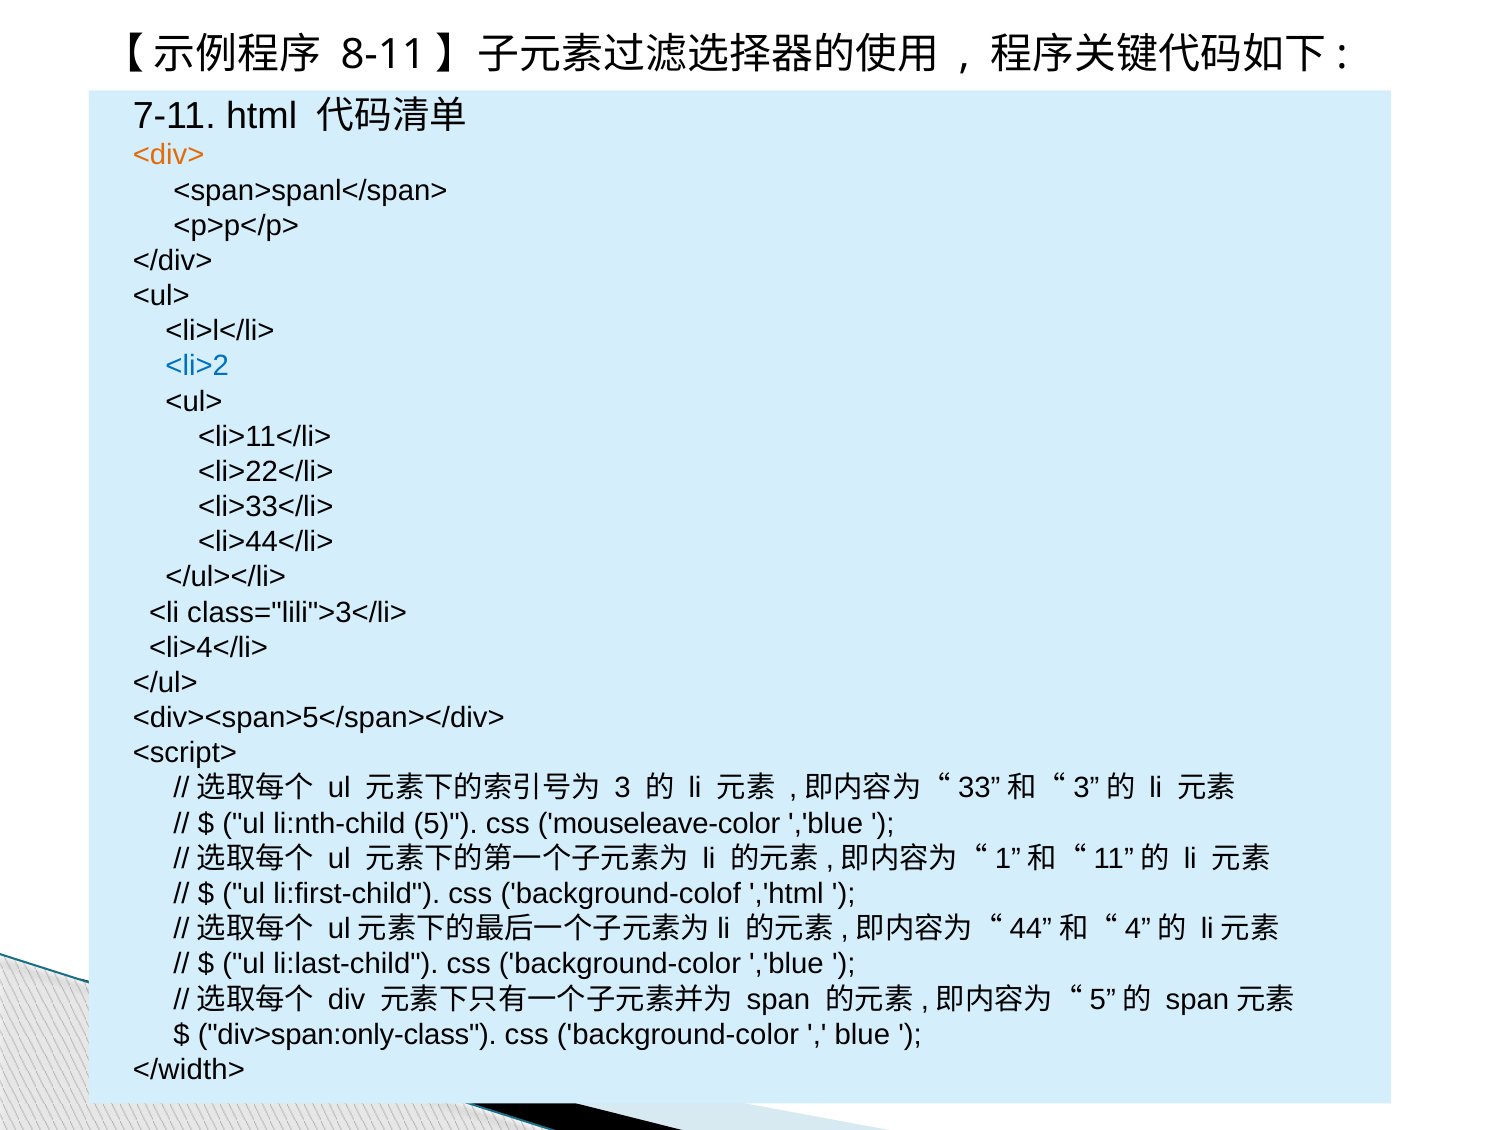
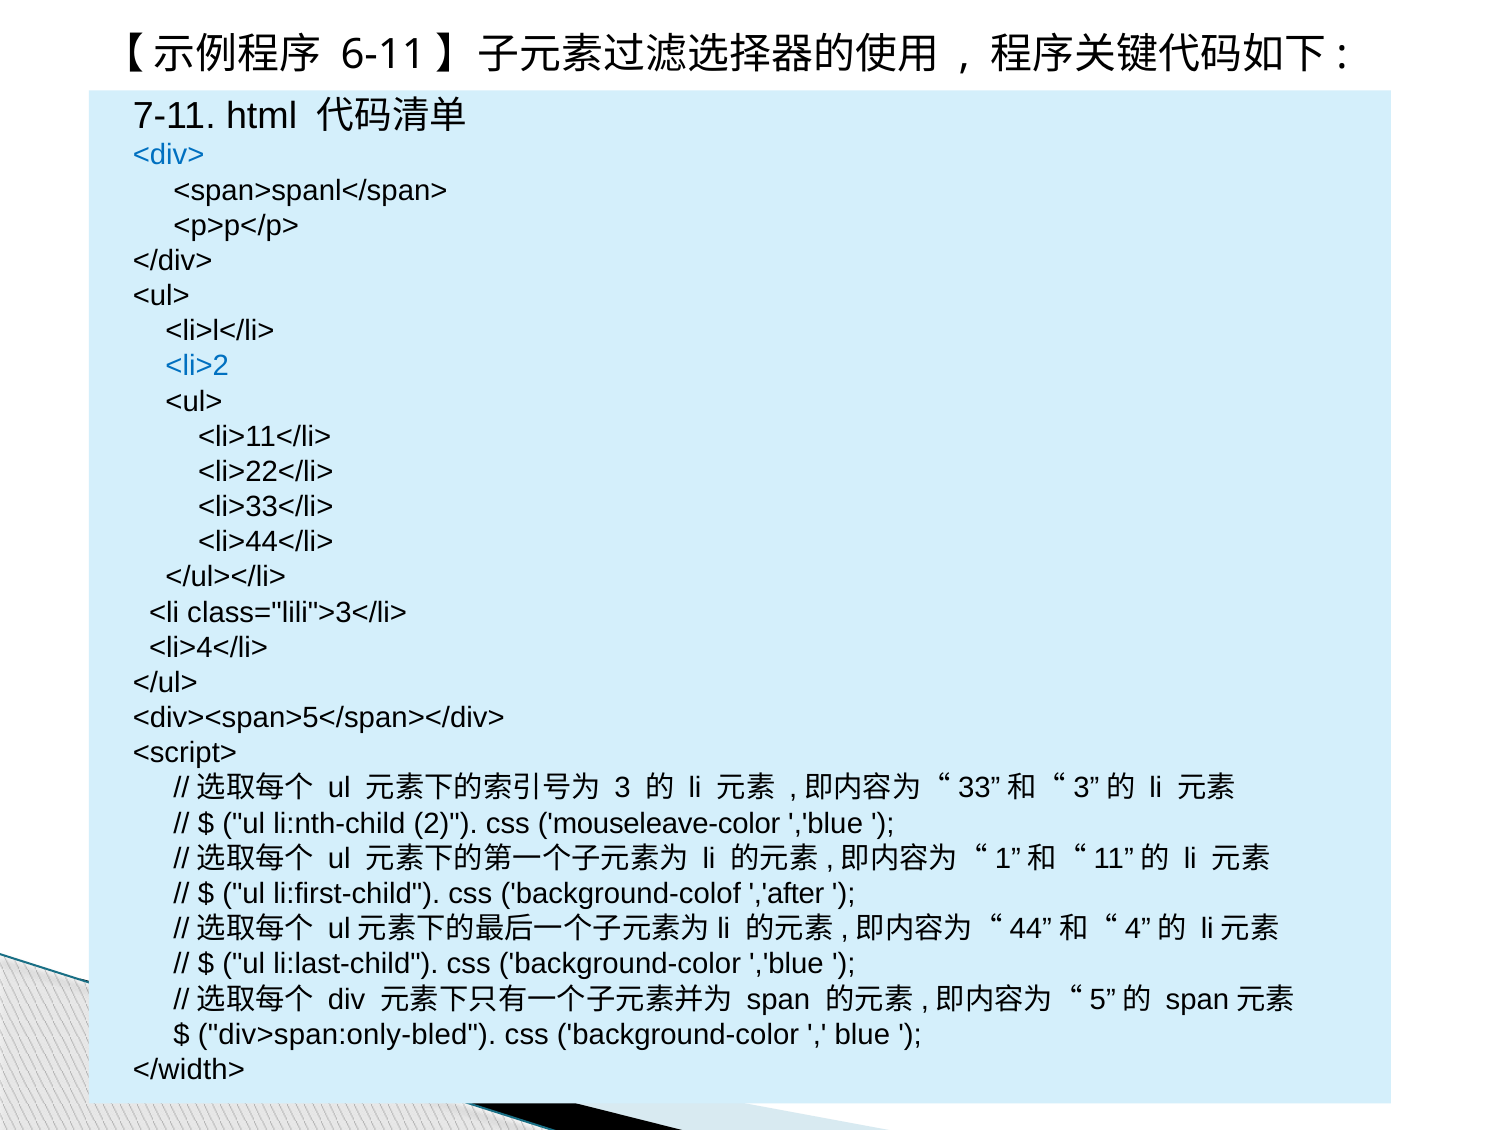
8-11: 8-11 -> 6-11
<div> colour: orange -> blue
5: 5 -> 2
,'html: ,'html -> ,'after
div>span:only-class: div>span:only-class -> div>span:only-bled
